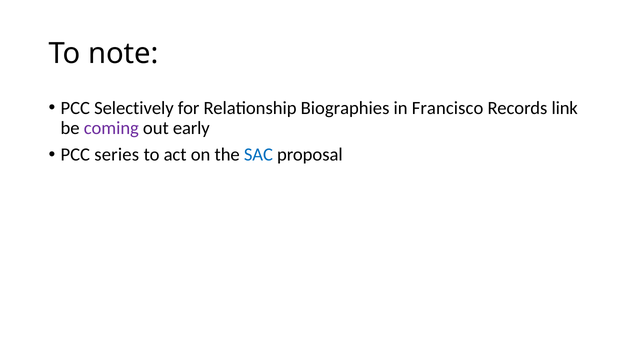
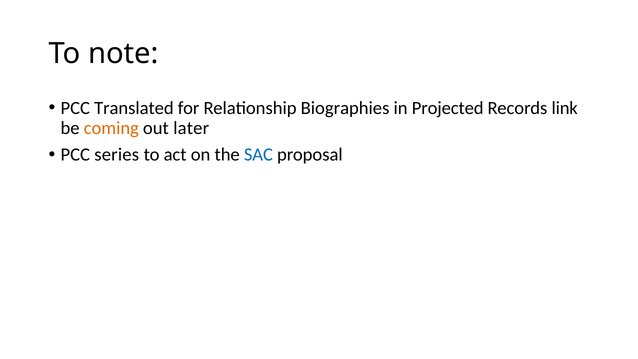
Selectively: Selectively -> Translated
Francisco: Francisco -> Projected
coming colour: purple -> orange
early: early -> later
